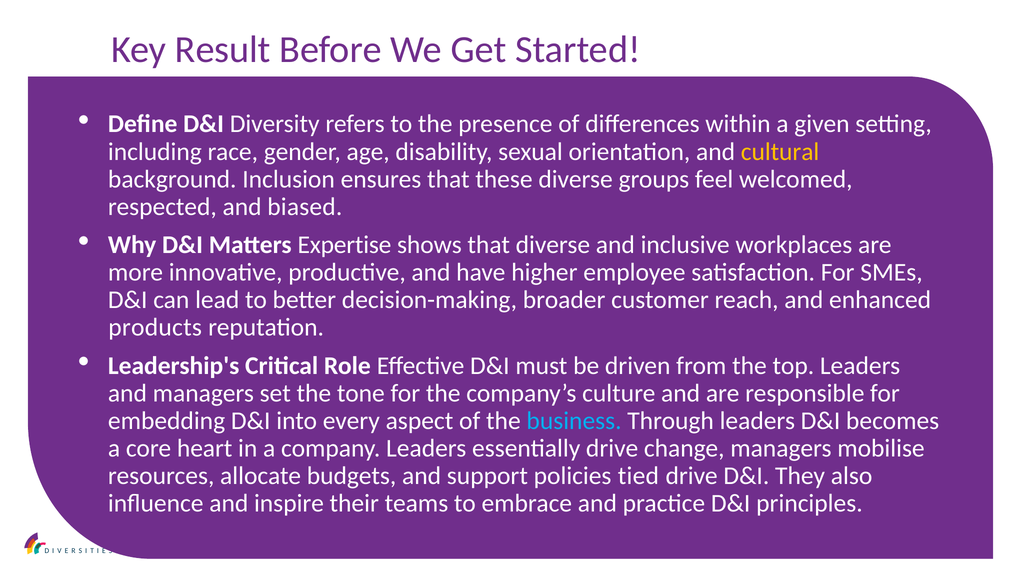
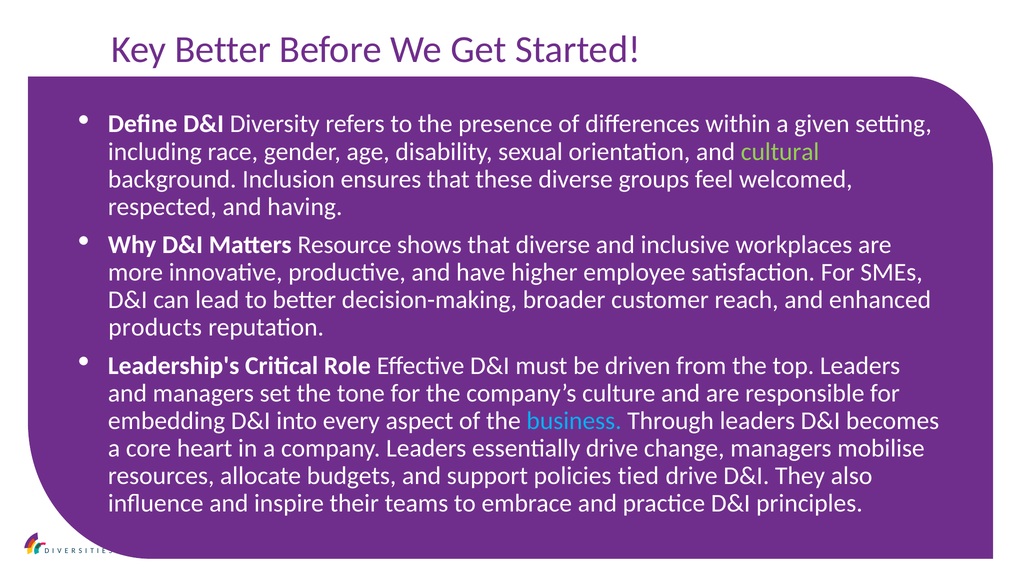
Key Result: Result -> Better
cultural colour: yellow -> light green
biased: biased -> having
Expertise: Expertise -> Resource
